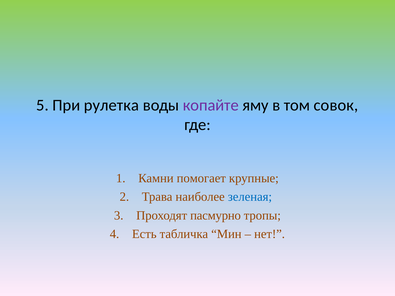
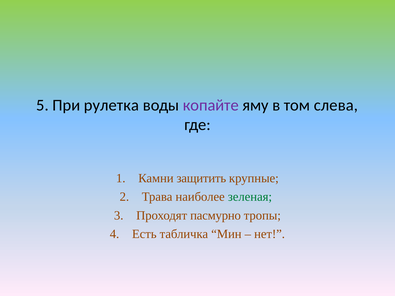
совок: совок -> слева
помогает: помогает -> защитить
зеленая colour: blue -> green
